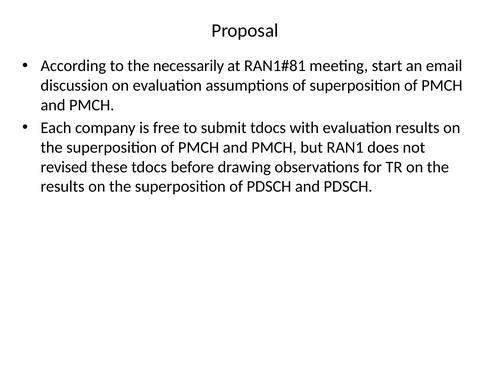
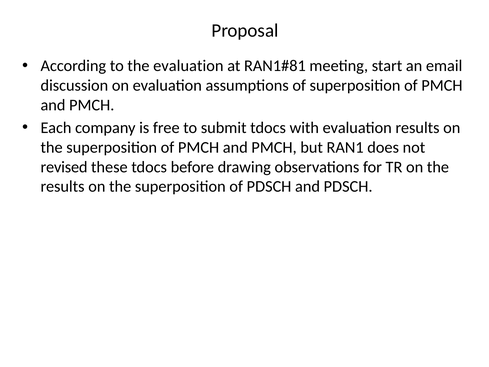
the necessarily: necessarily -> evaluation
